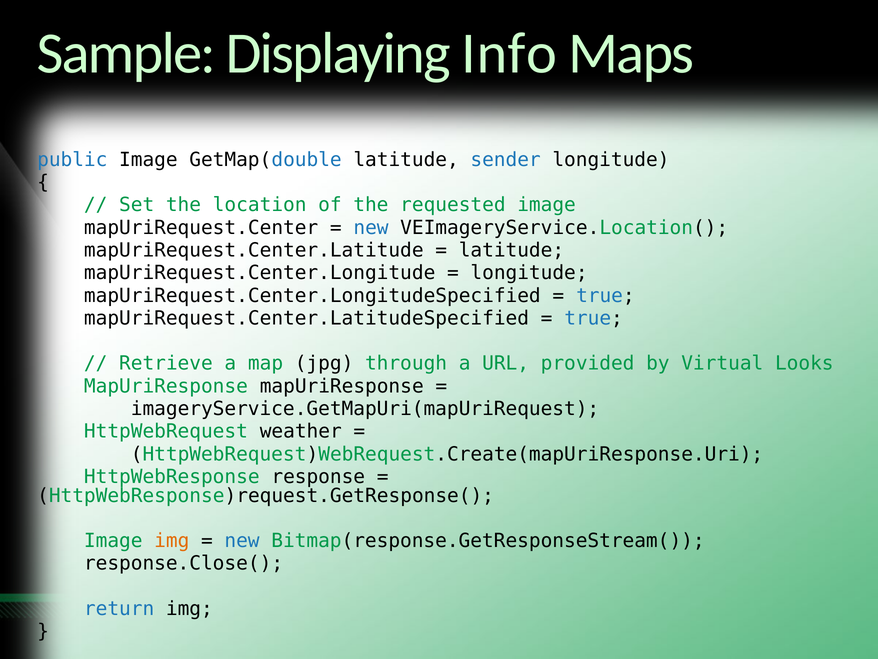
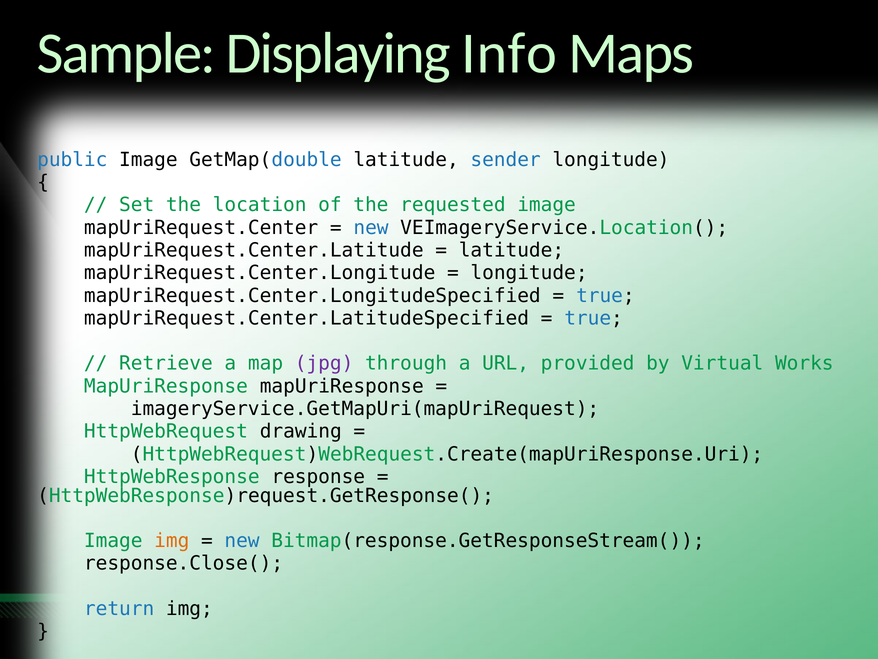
jpg colour: black -> purple
Looks: Looks -> Works
weather: weather -> drawing
